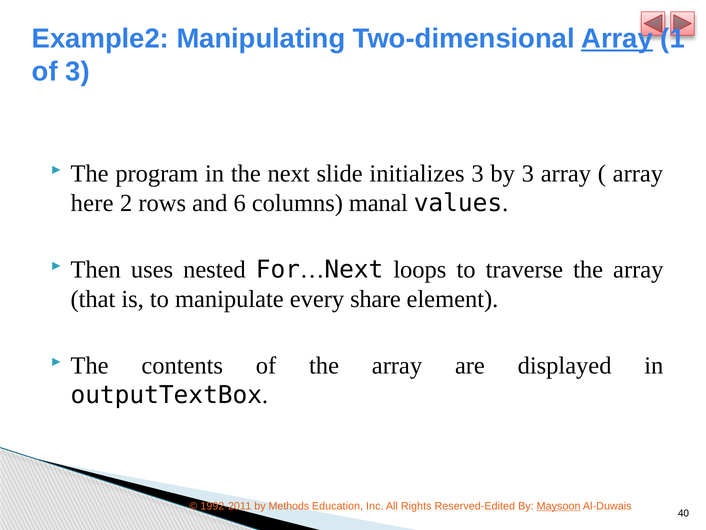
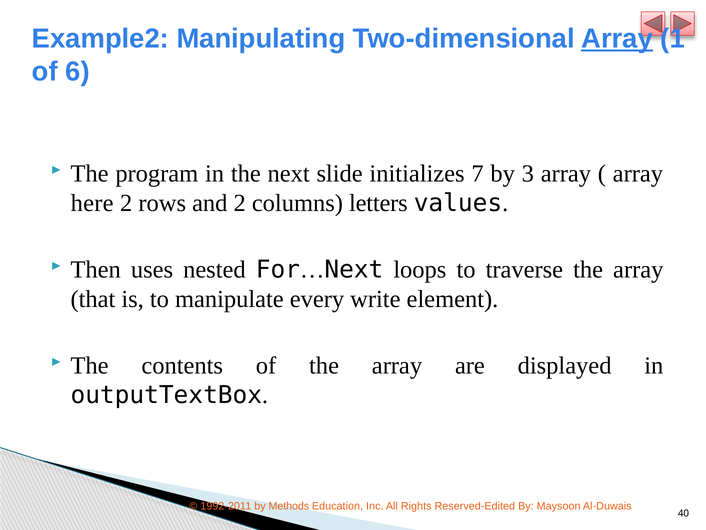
of 3: 3 -> 6
initializes 3: 3 -> 7
and 6: 6 -> 2
manal: manal -> letters
share: share -> write
Maysoon underline: present -> none
